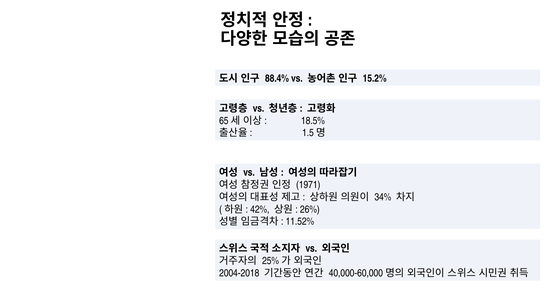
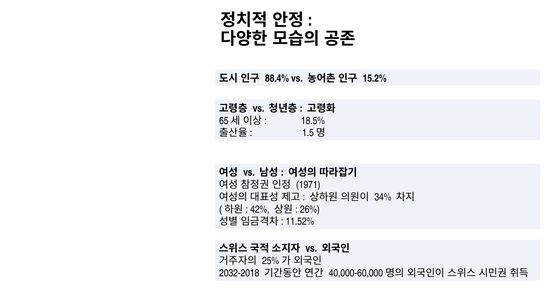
2004-2018: 2004-2018 -> 2032-2018
